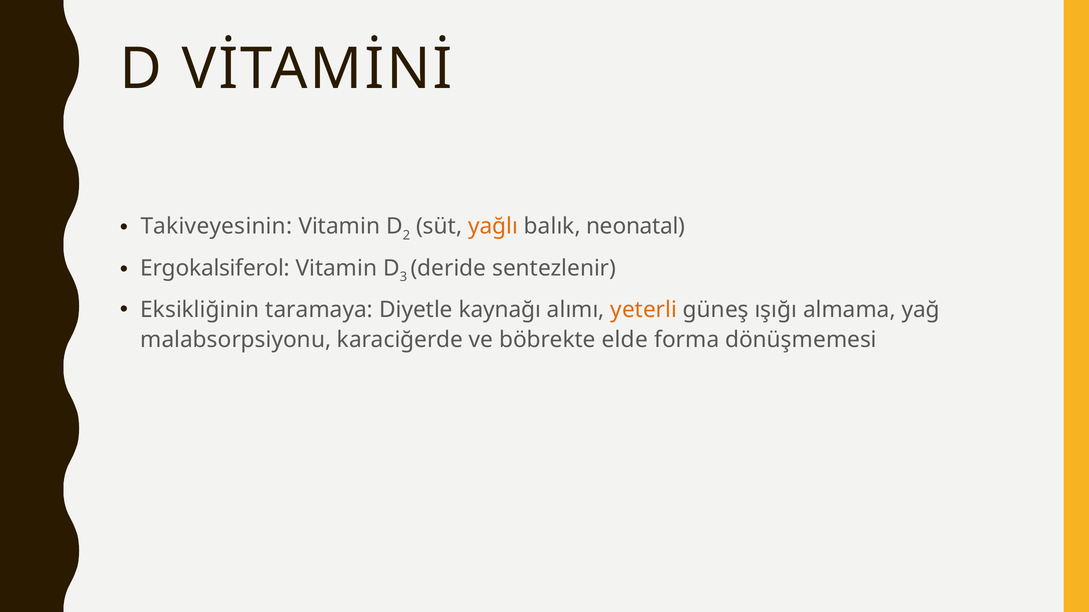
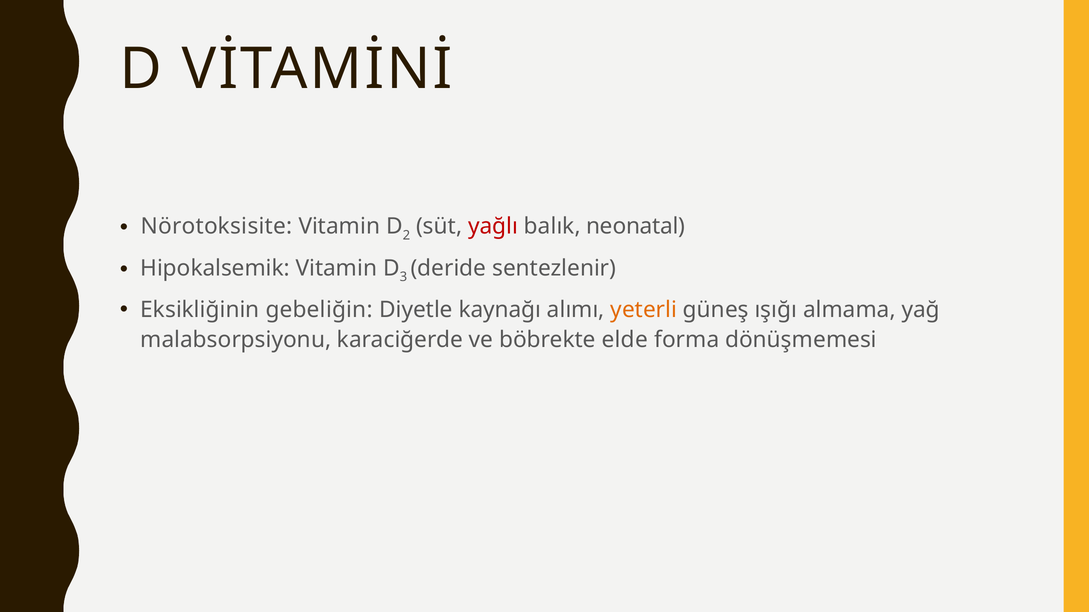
Takiveyesinin: Takiveyesinin -> Nörotoksisite
yağlı colour: orange -> red
Ergokalsiferol: Ergokalsiferol -> Hipokalsemik
taramaya: taramaya -> gebeliğin
